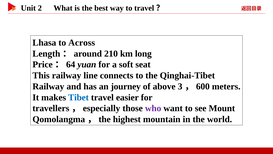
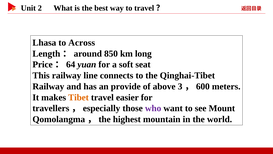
210: 210 -> 850
journey: journey -> provide
Tibet colour: blue -> orange
